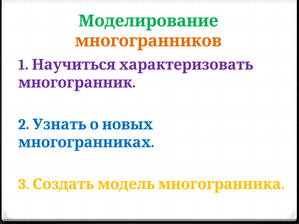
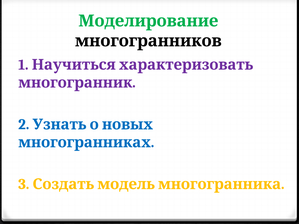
многогранников colour: orange -> black
